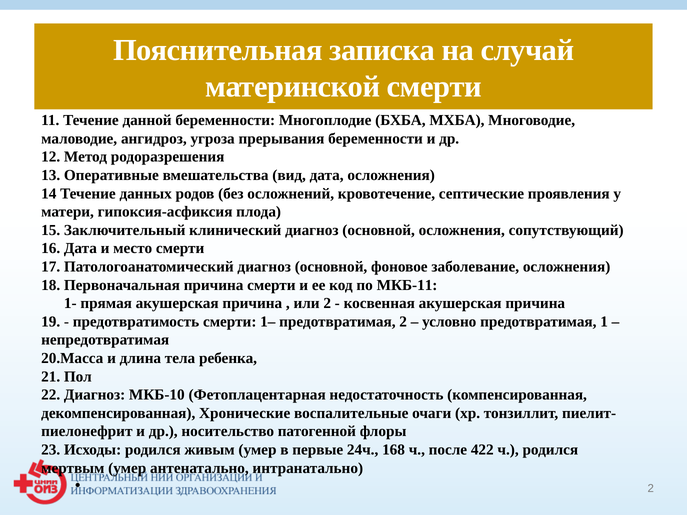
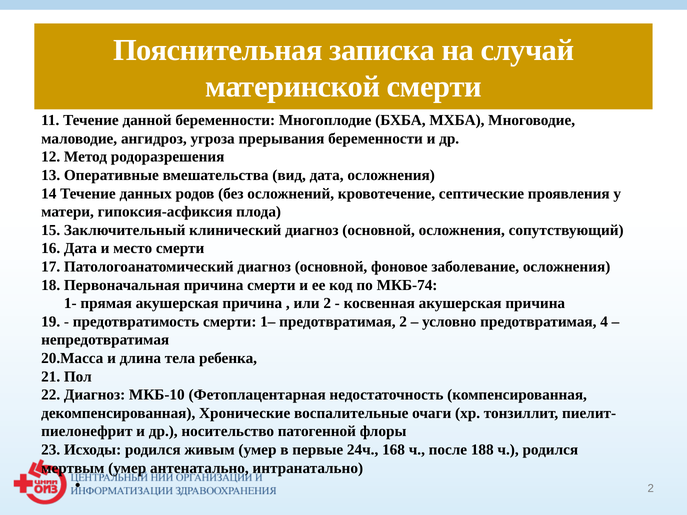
МКБ-11: МКБ-11 -> МКБ-74
1: 1 -> 4
422: 422 -> 188
